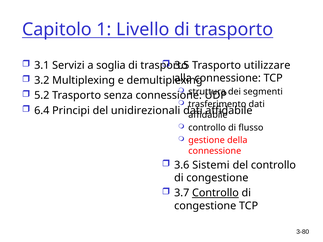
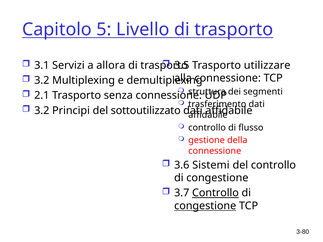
1: 1 -> 5
soglia: soglia -> allora
5.2: 5.2 -> 2.1
6.4 at (42, 111): 6.4 -> 3.2
unidirezionali: unidirezionali -> sottoutilizzato
congestione at (205, 206) underline: none -> present
